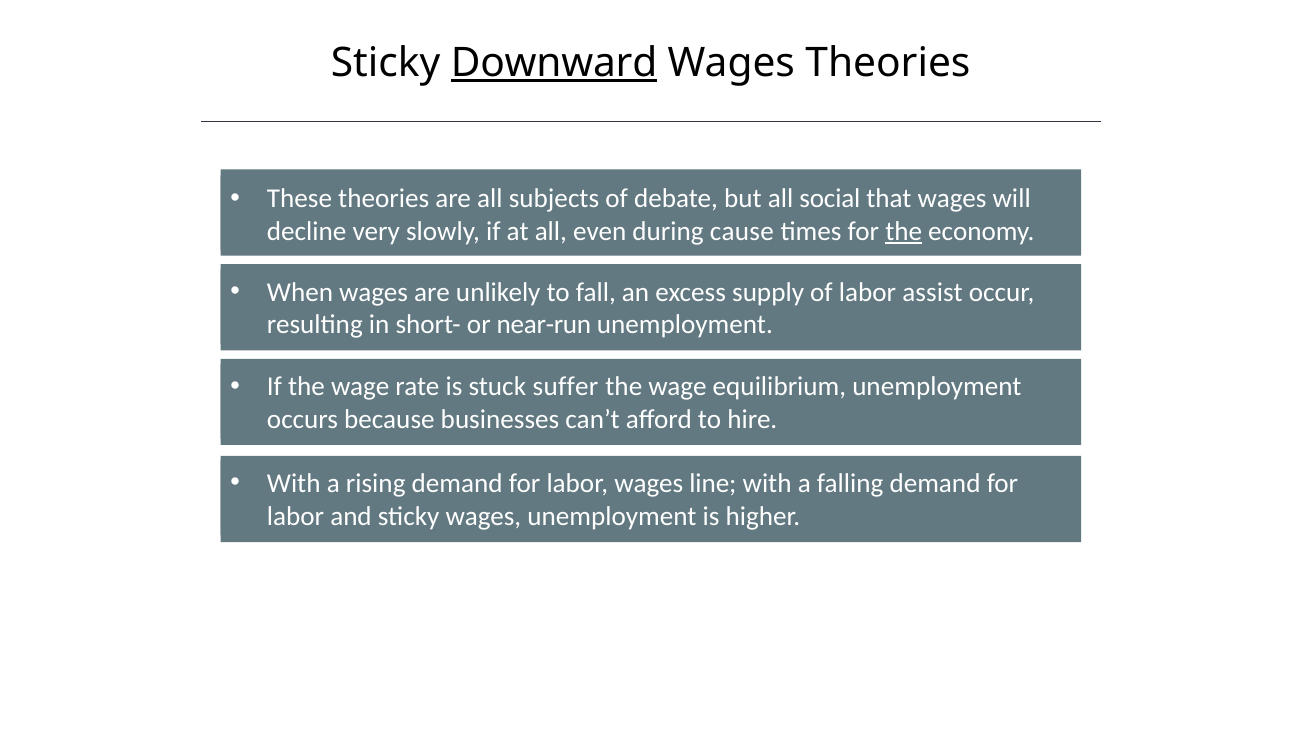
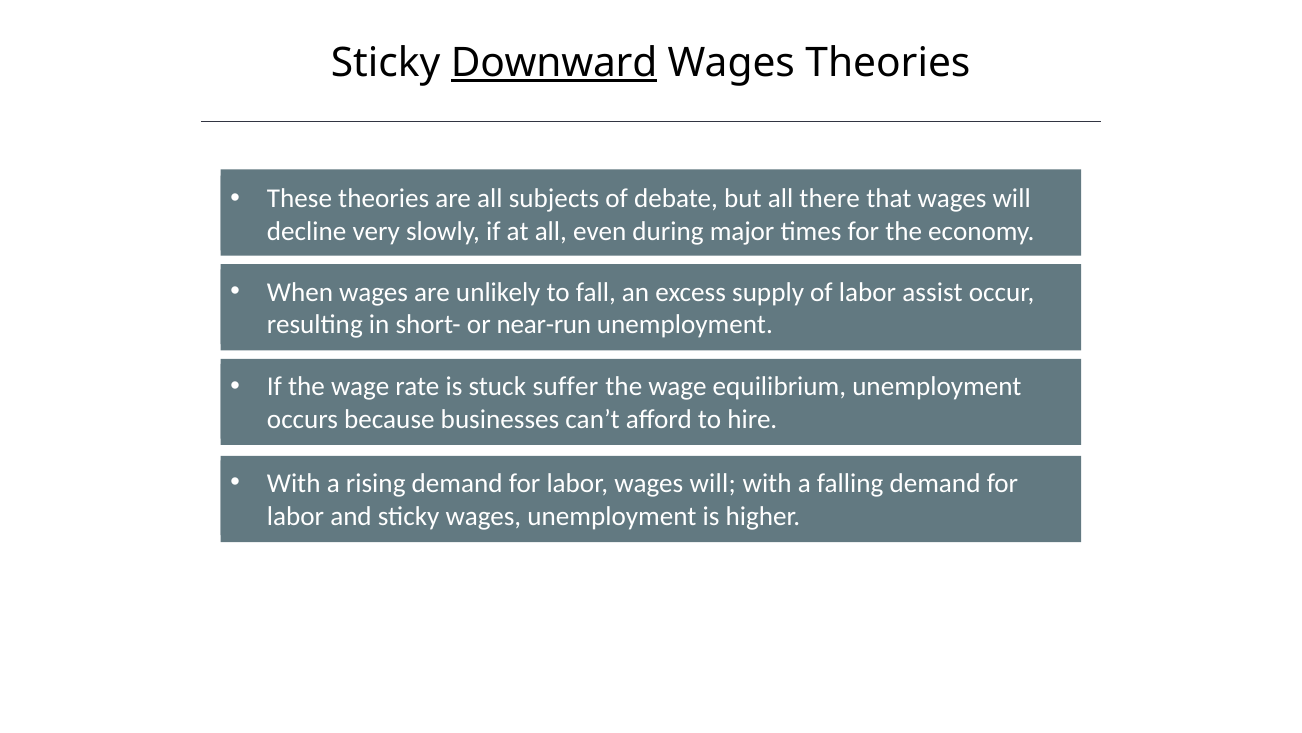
social: social -> there
cause: cause -> major
the at (904, 231) underline: present -> none
labor wages line: line -> will
